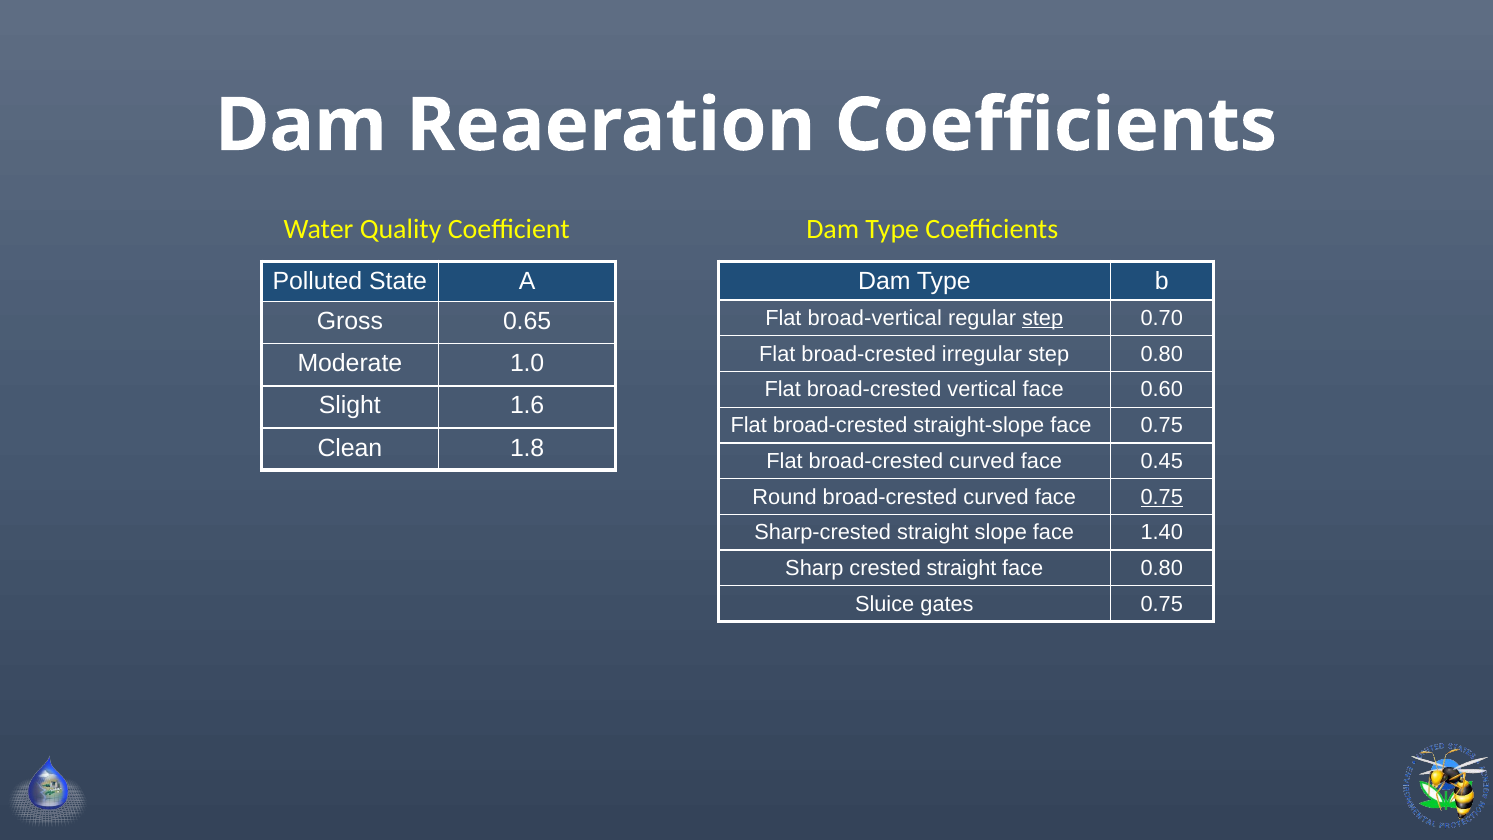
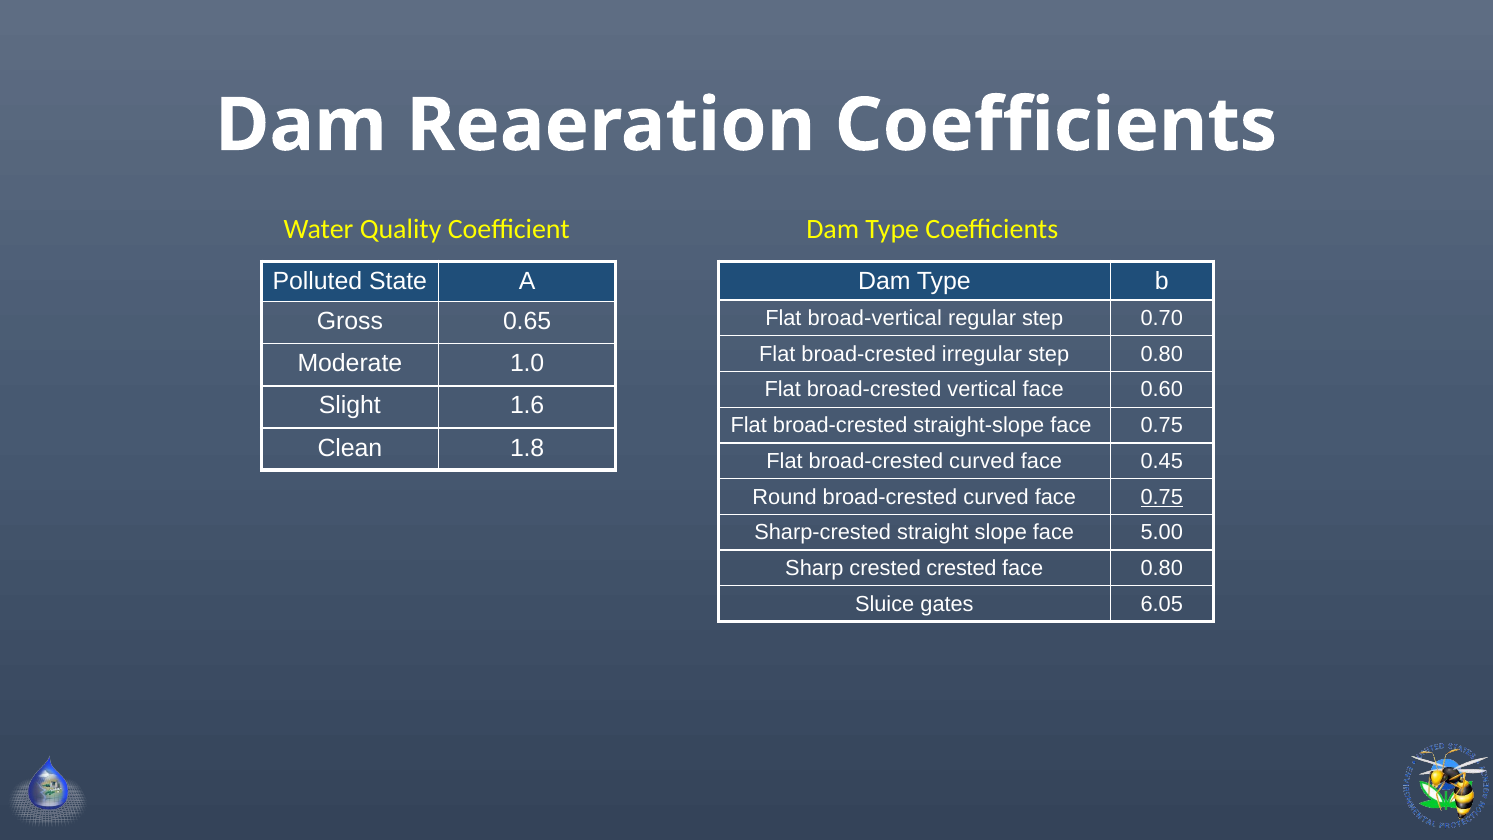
step at (1043, 318) underline: present -> none
1.40: 1.40 -> 5.00
crested straight: straight -> crested
gates 0.75: 0.75 -> 6.05
